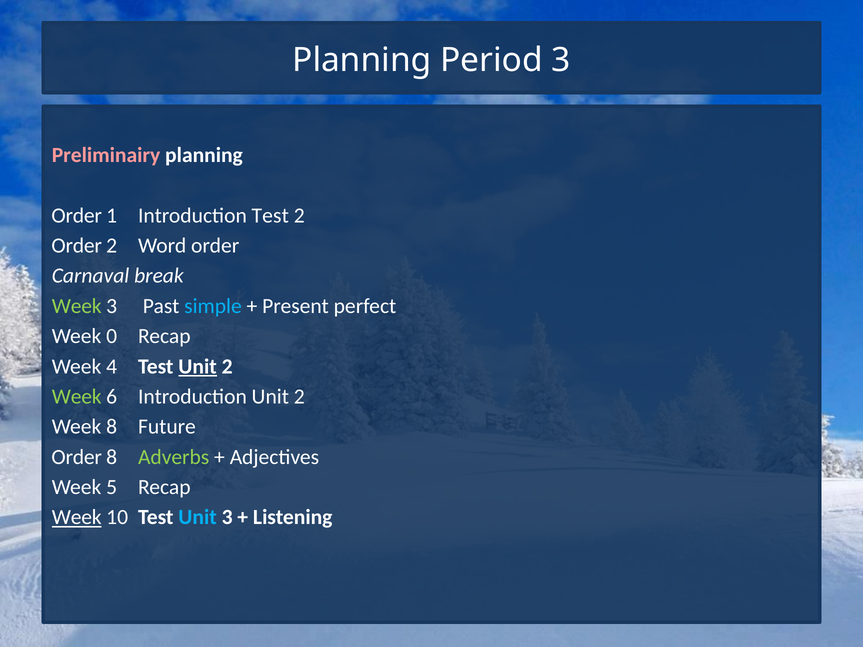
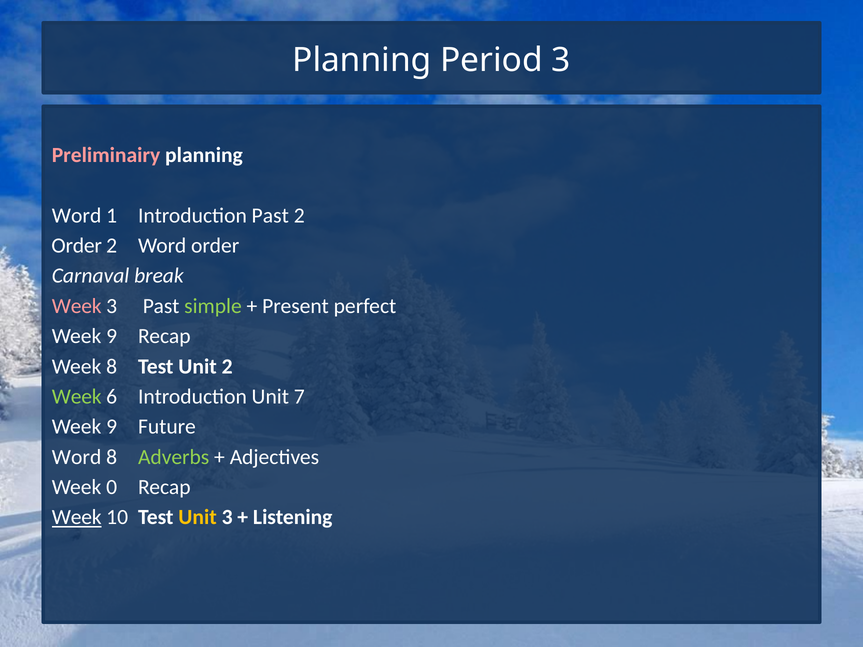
Order at (77, 216): Order -> Word
Introduction Test: Test -> Past
Week at (77, 306) colour: light green -> pink
simple colour: light blue -> light green
0 at (112, 336): 0 -> 9
Week 4: 4 -> 8
Unit at (198, 367) underline: present -> none
Introduction Unit 2: 2 -> 7
8 at (112, 427): 8 -> 9
Order at (77, 457): Order -> Word
5: 5 -> 0
Unit at (198, 518) colour: light blue -> yellow
